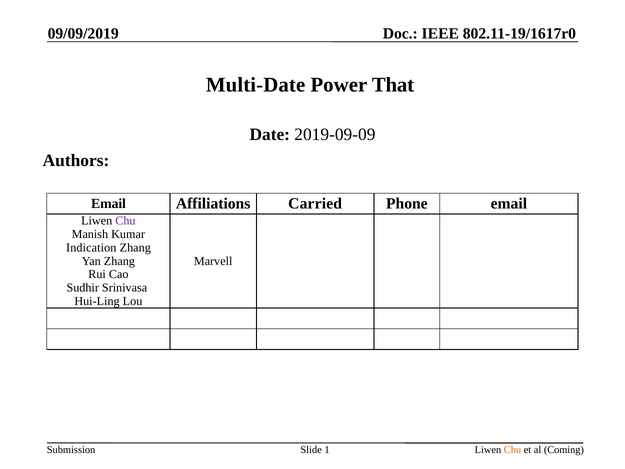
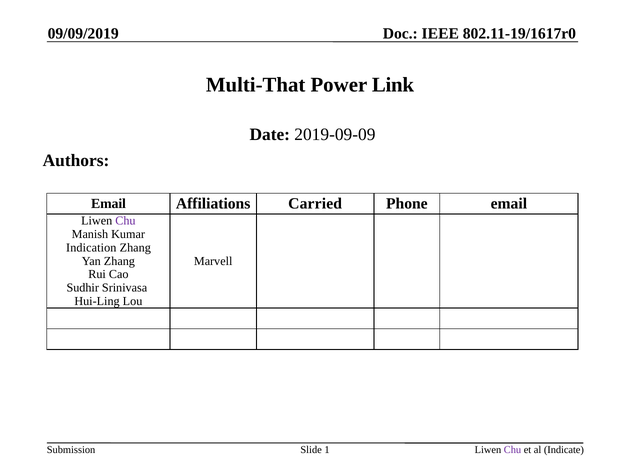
Multi-Date: Multi-Date -> Multi-That
That: That -> Link
Chu at (513, 450) colour: orange -> purple
Coming: Coming -> Indicate
